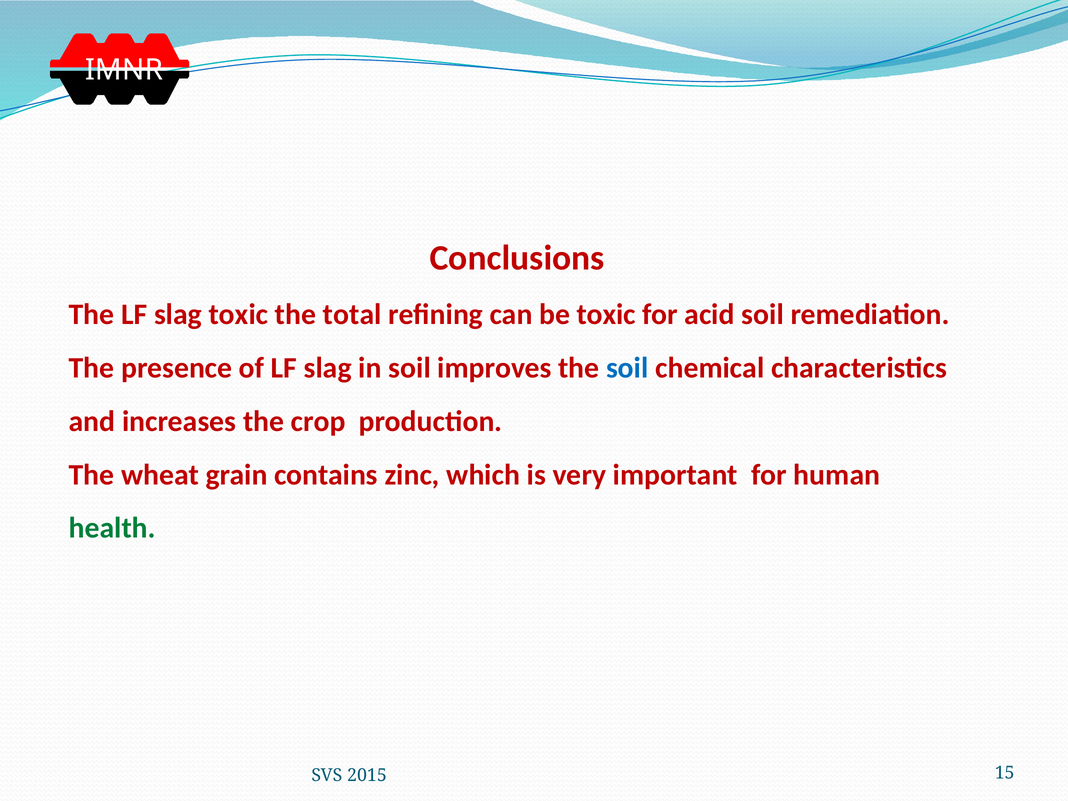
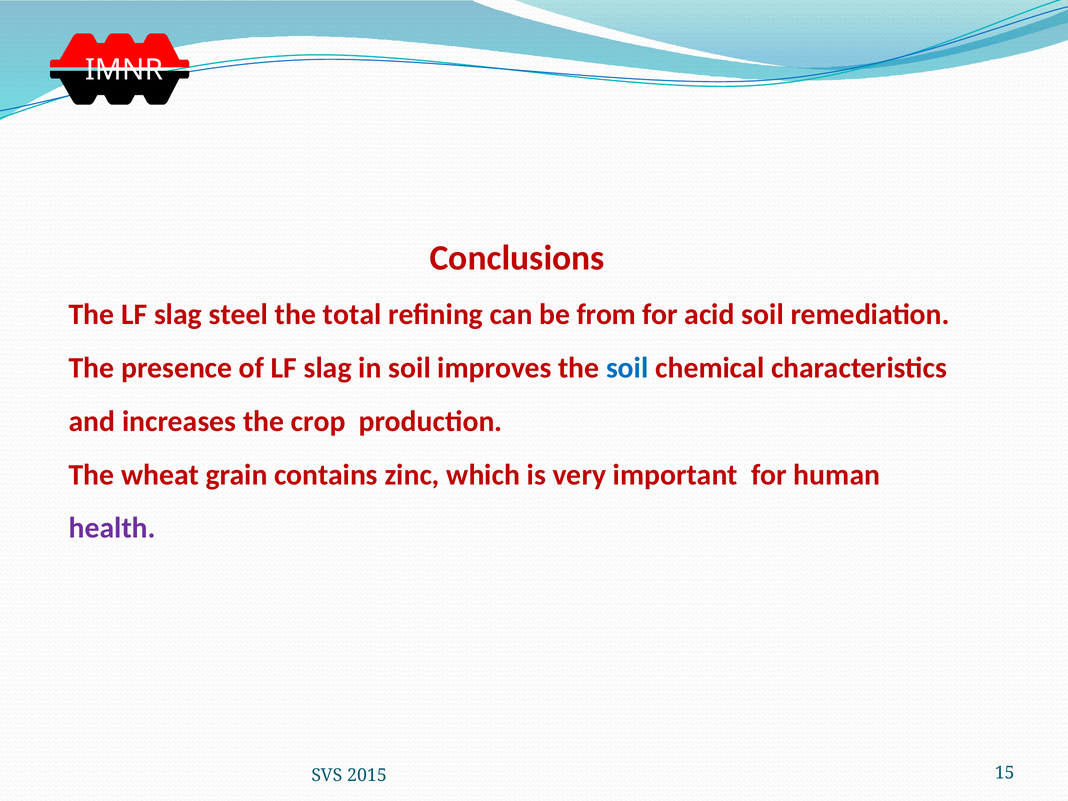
slag toxic: toxic -> steel
be toxic: toxic -> from
health colour: green -> purple
